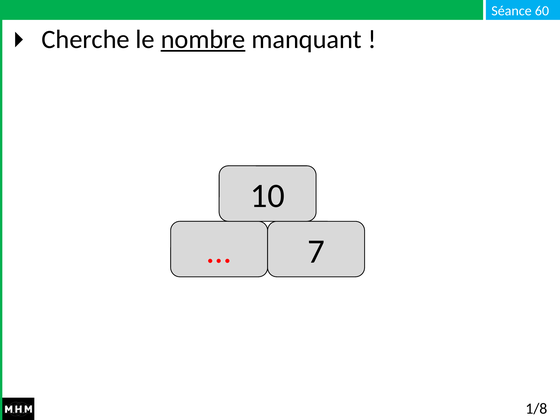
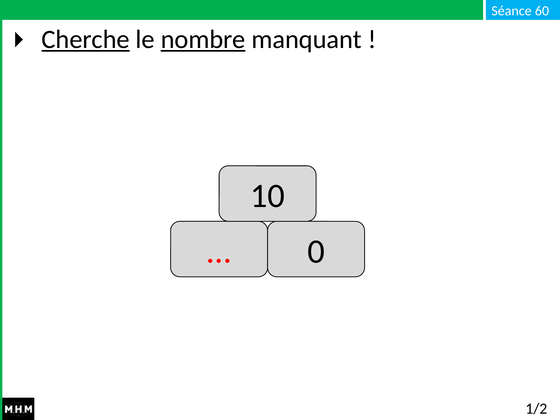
Cherche underline: none -> present
7: 7 -> 0
1/8: 1/8 -> 1/2
